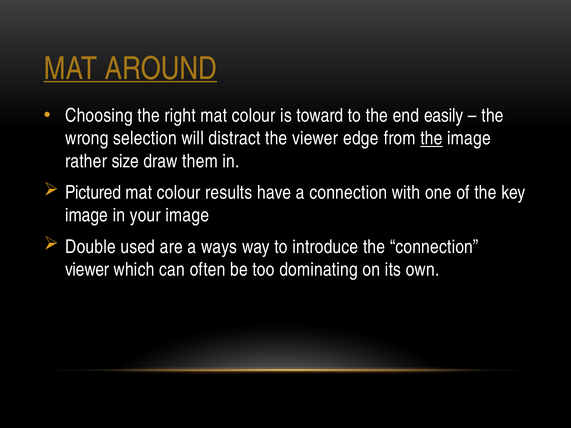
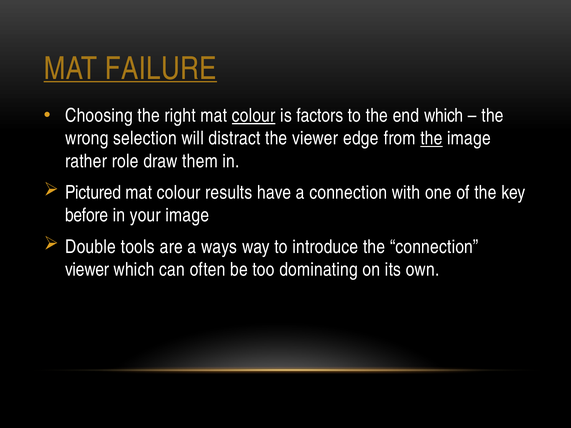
AROUND: AROUND -> FAILURE
colour at (254, 116) underline: none -> present
toward: toward -> factors
end easily: easily -> which
size: size -> role
image at (87, 215): image -> before
used: used -> tools
